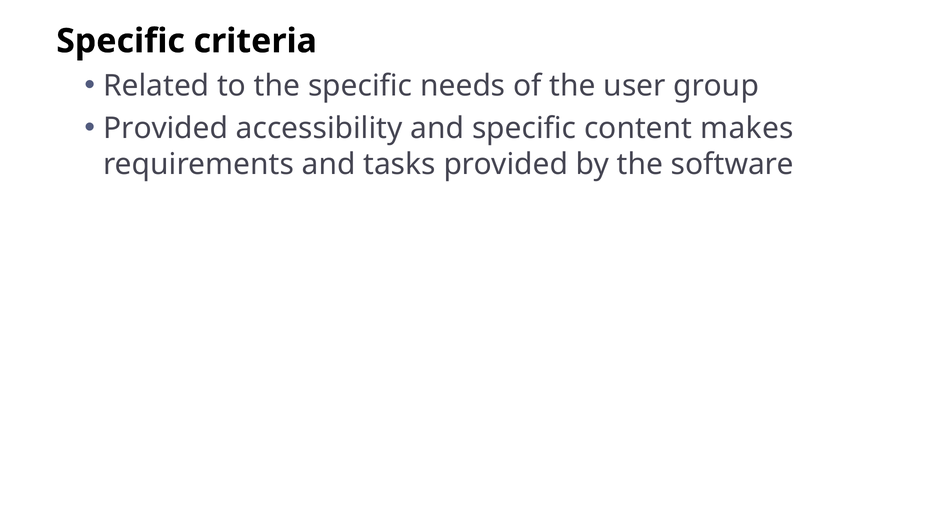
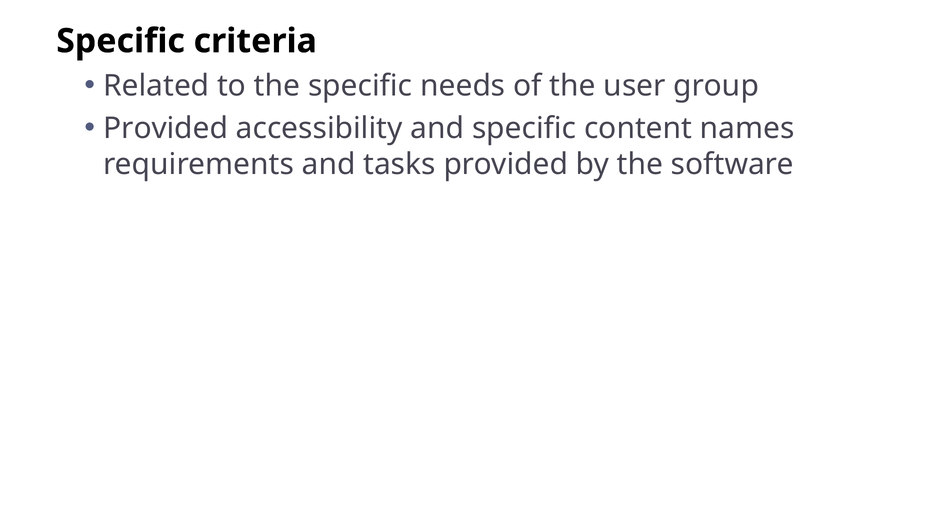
makes: makes -> names
